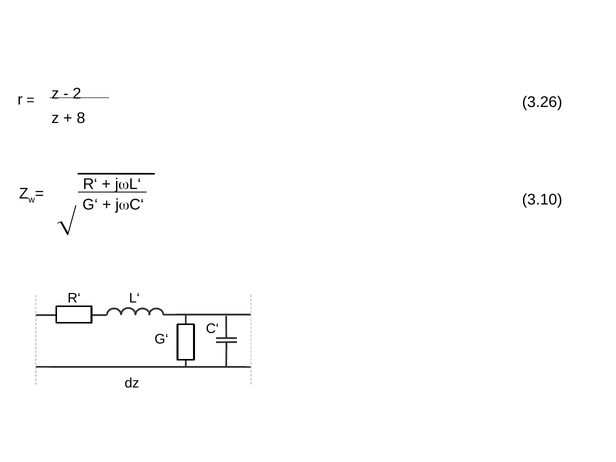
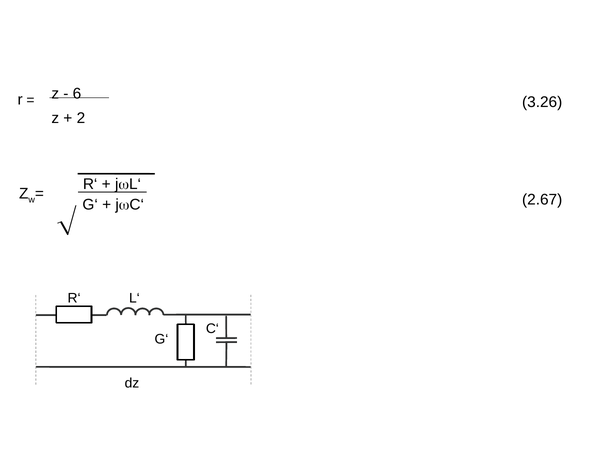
2: 2 -> 6
8: 8 -> 2
3.10: 3.10 -> 2.67
